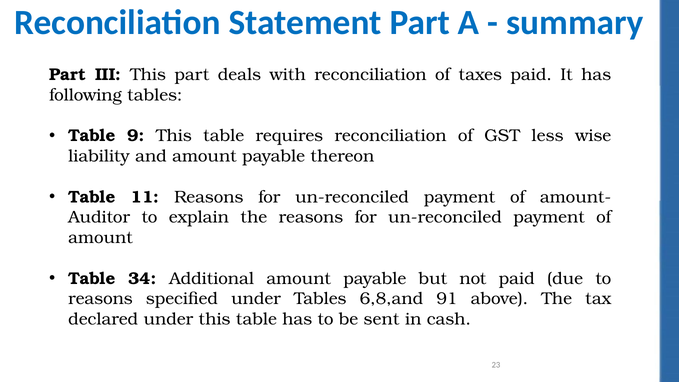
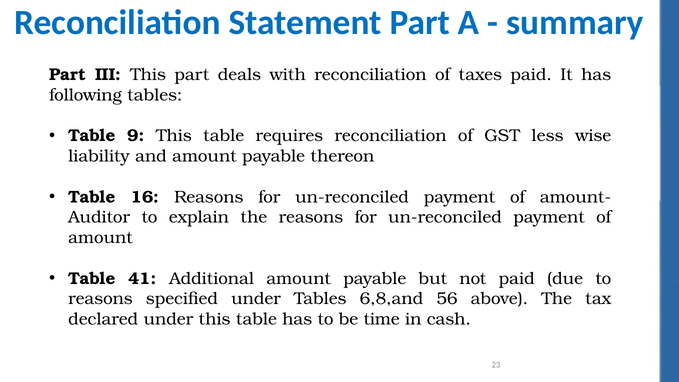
11: 11 -> 16
34: 34 -> 41
91: 91 -> 56
sent: sent -> time
